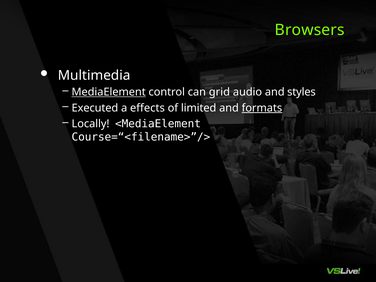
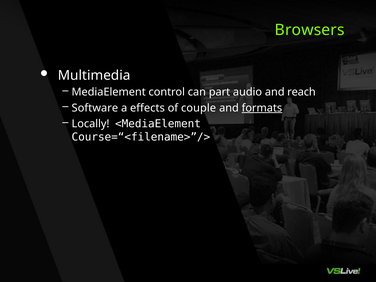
MediaElement underline: present -> none
grid: grid -> part
styles: styles -> reach
Executed: Executed -> Software
limited: limited -> couple
